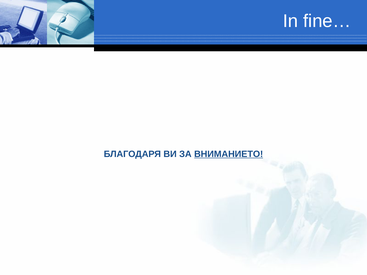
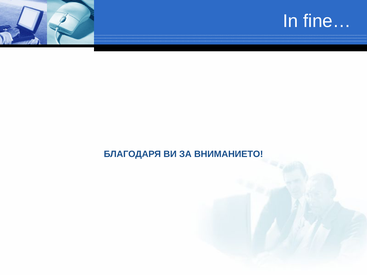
ВНИМАНИЕТО underline: present -> none
